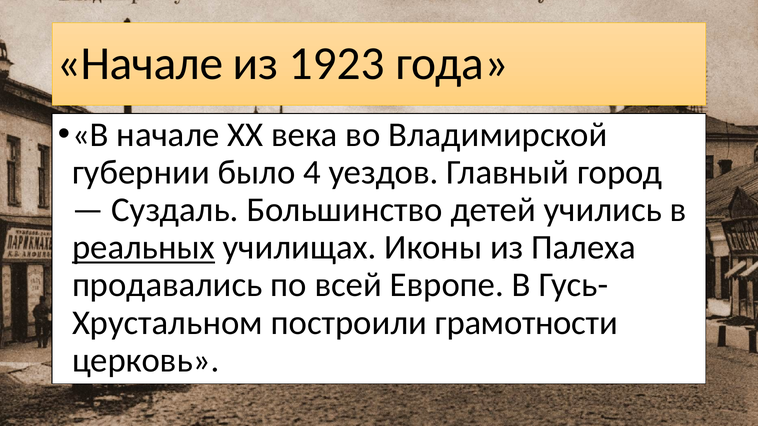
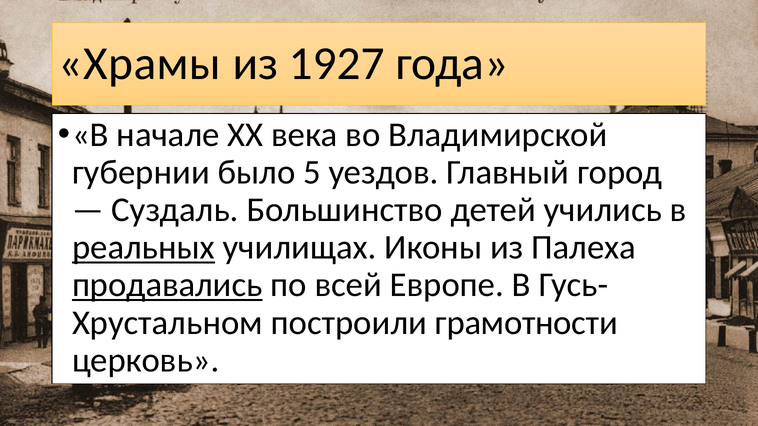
Начале at (140, 64): Начале -> Храмы
1923: 1923 -> 1927
4: 4 -> 5
продавались underline: none -> present
